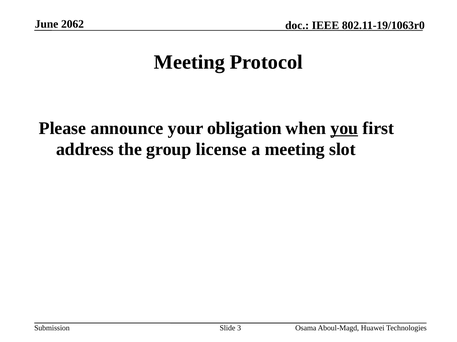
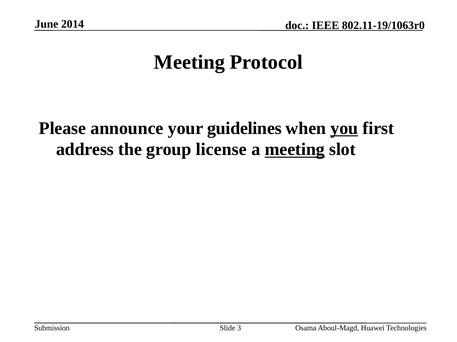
2062: 2062 -> 2014
obligation: obligation -> guidelines
meeting at (295, 150) underline: none -> present
